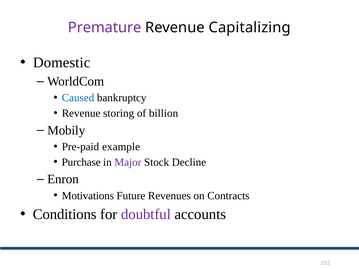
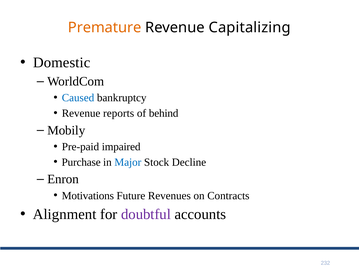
Premature colour: purple -> orange
storing: storing -> reports
billion: billion -> behind
example: example -> impaired
Major colour: purple -> blue
Conditions: Conditions -> Alignment
